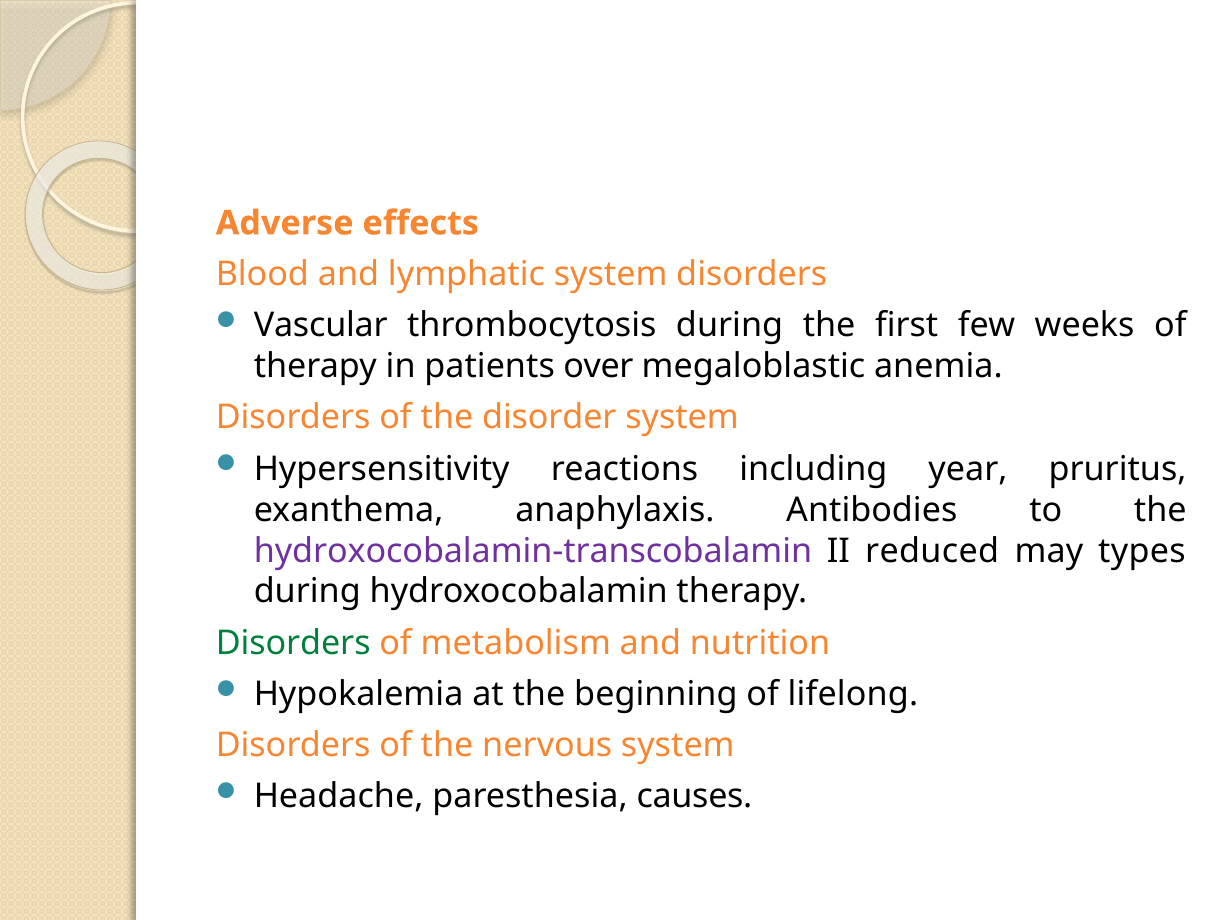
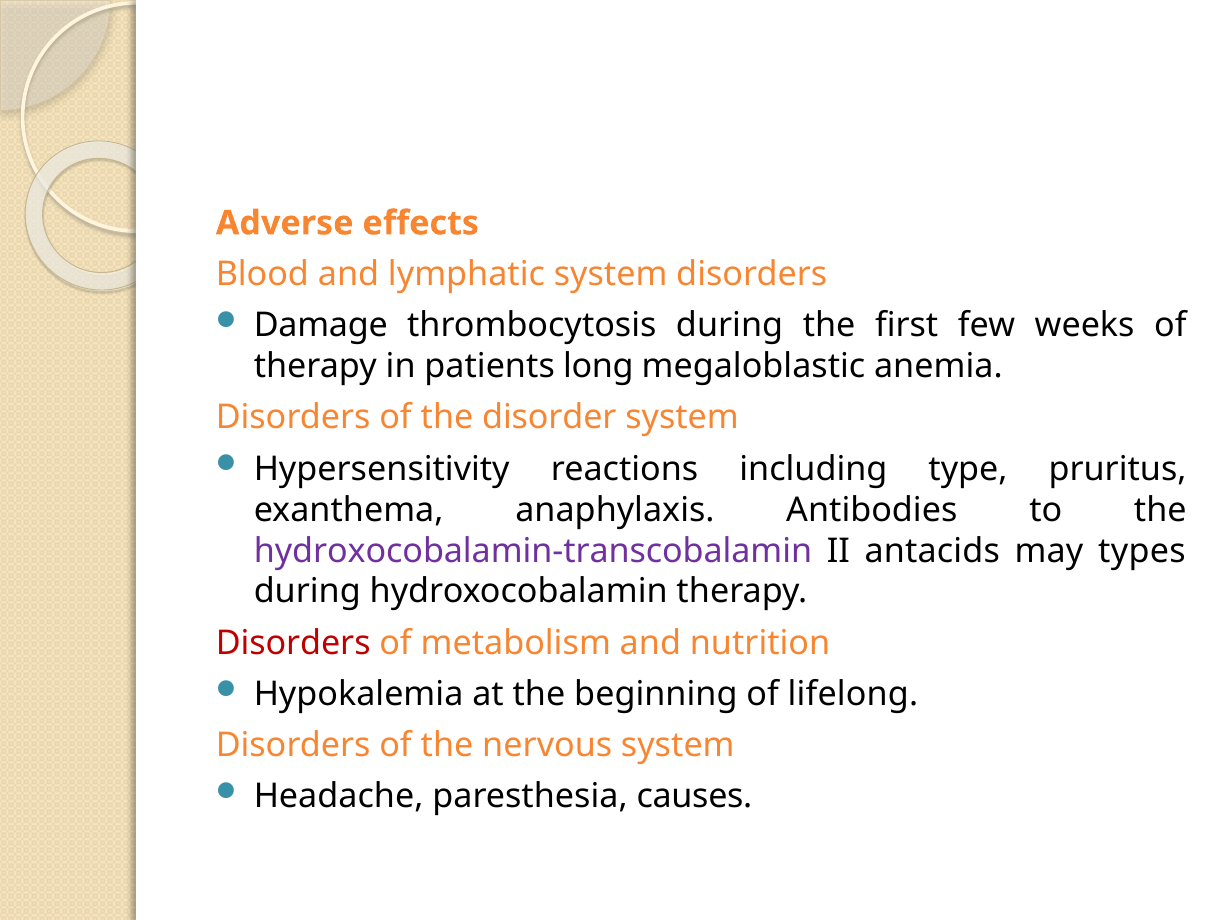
Vascular: Vascular -> Damage
over: over -> long
year: year -> type
reduced: reduced -> antacids
Disorders at (293, 643) colour: green -> red
